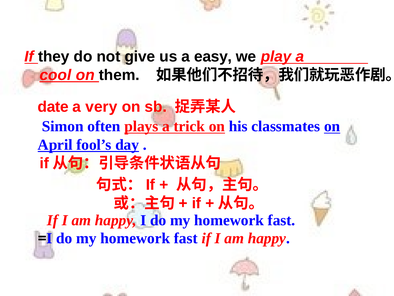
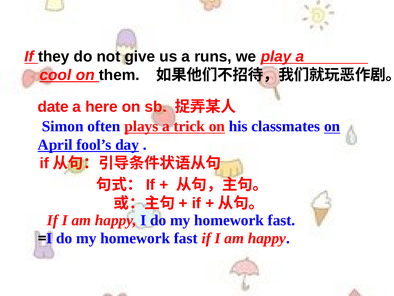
easy: easy -> runs
very: very -> here
